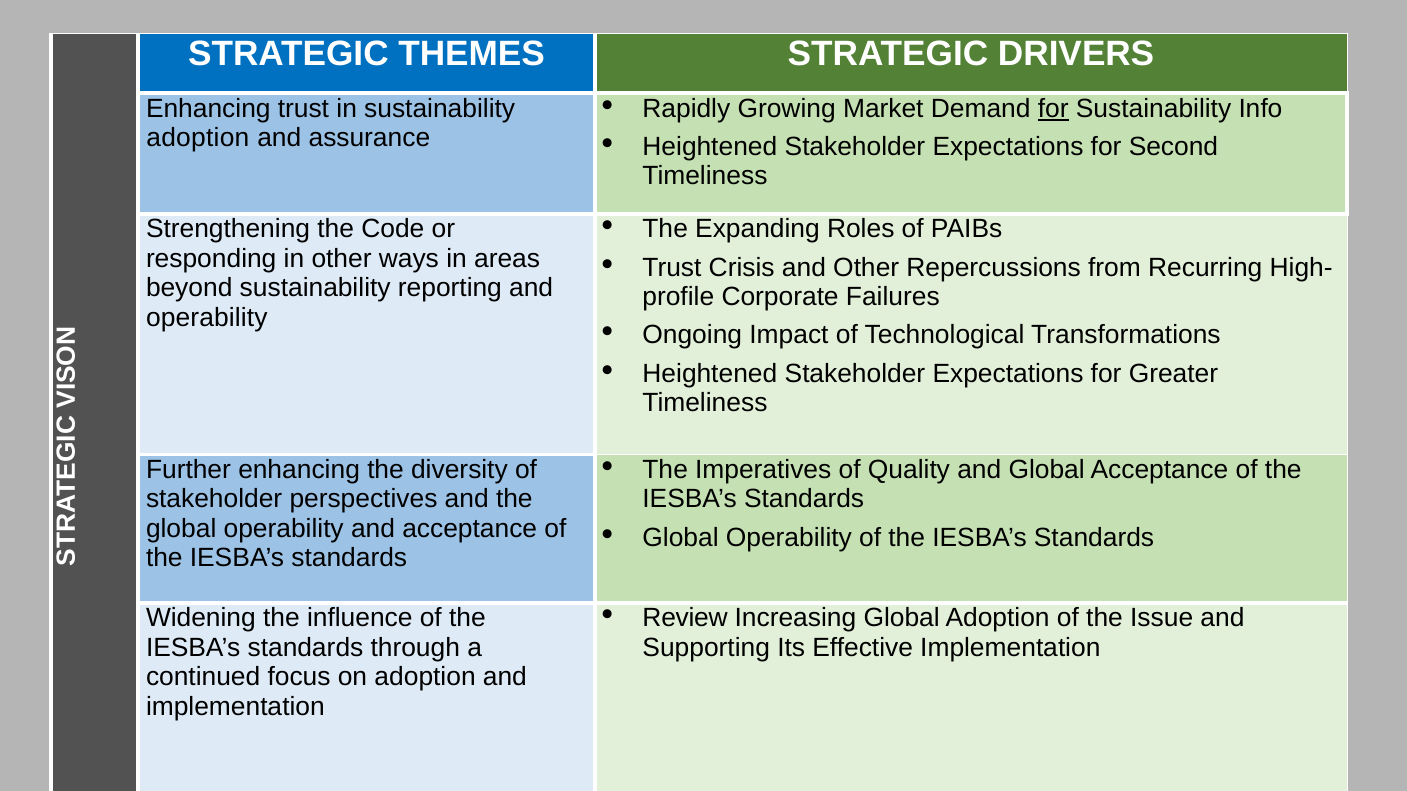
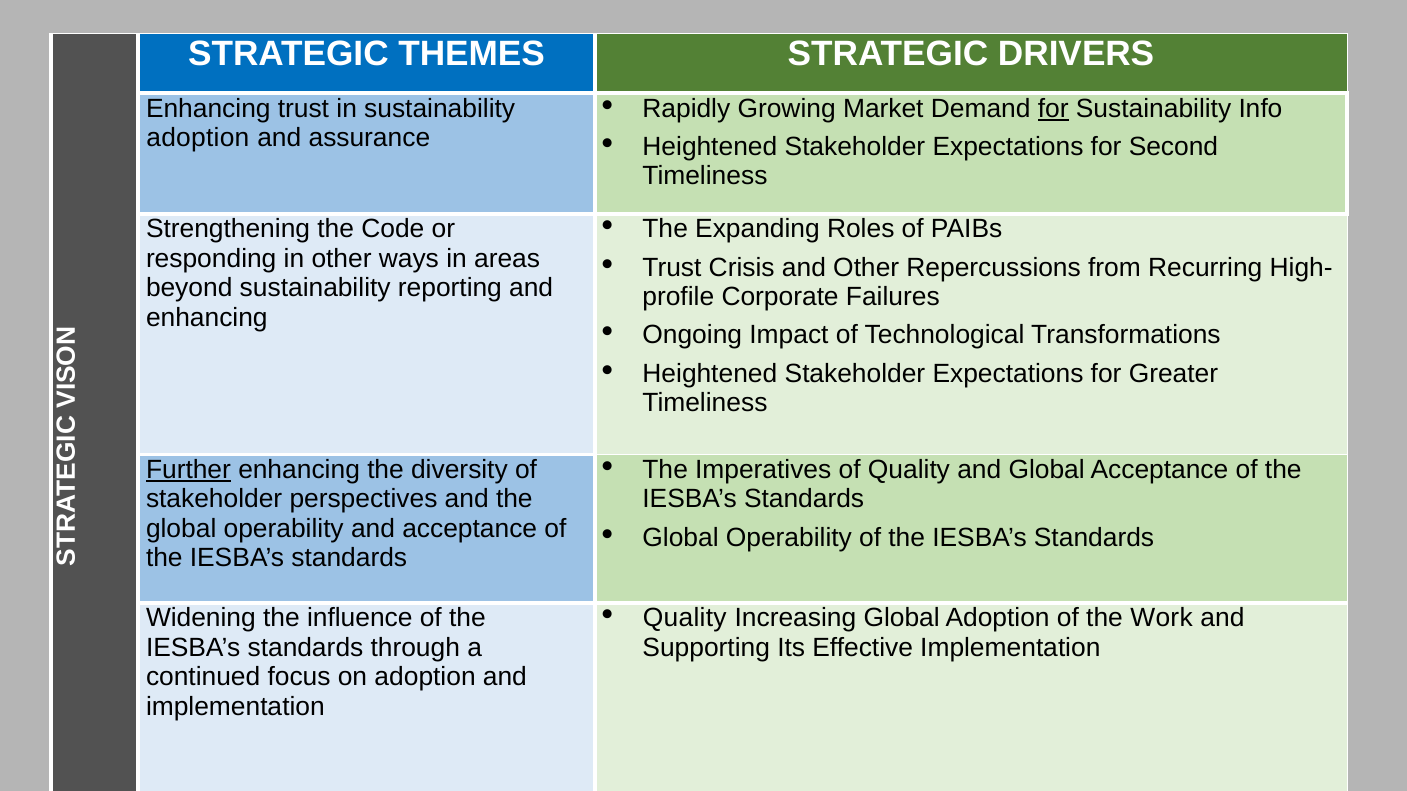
operability at (207, 318): operability -> enhancing
Further underline: none -> present
Review at (685, 618): Review -> Quality
Issue: Issue -> Work
